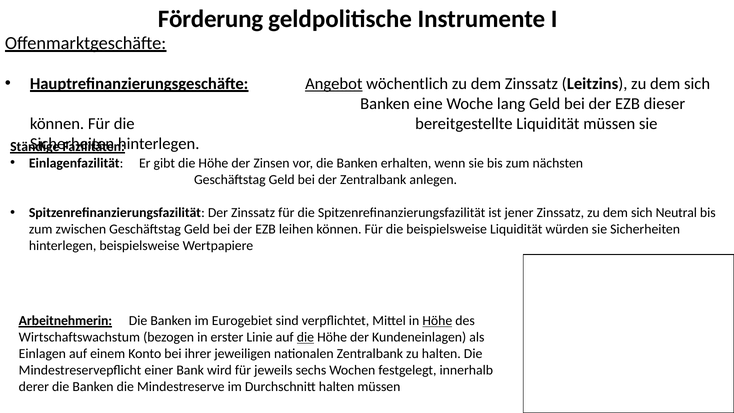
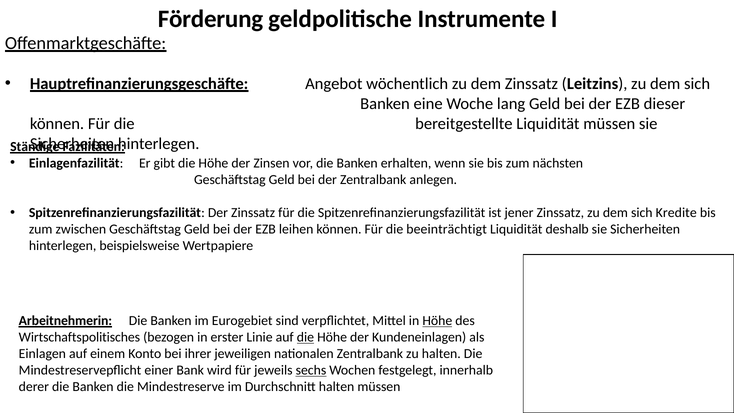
Angebot underline: present -> none
Neutral: Neutral -> Kredite
die beispielsweise: beispielsweise -> beeinträchtigt
würden: würden -> deshalb
Wirtschaftswachstum: Wirtschaftswachstum -> Wirtschaftspolitisches
sechs underline: none -> present
